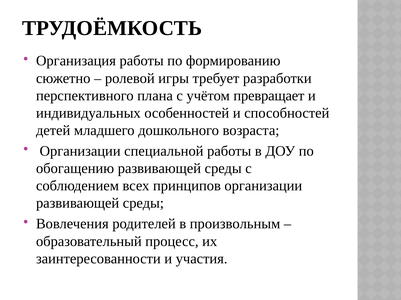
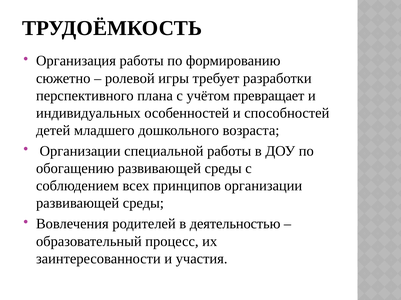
произвольным: произвольным -> деятельностью
